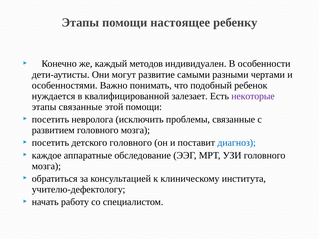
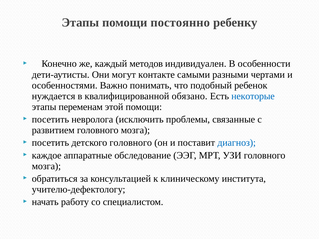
настоящее: настоящее -> постоянно
развитие: развитие -> контакте
залезает: залезает -> обязано
некоторые colour: purple -> blue
этапы связанные: связанные -> переменам
